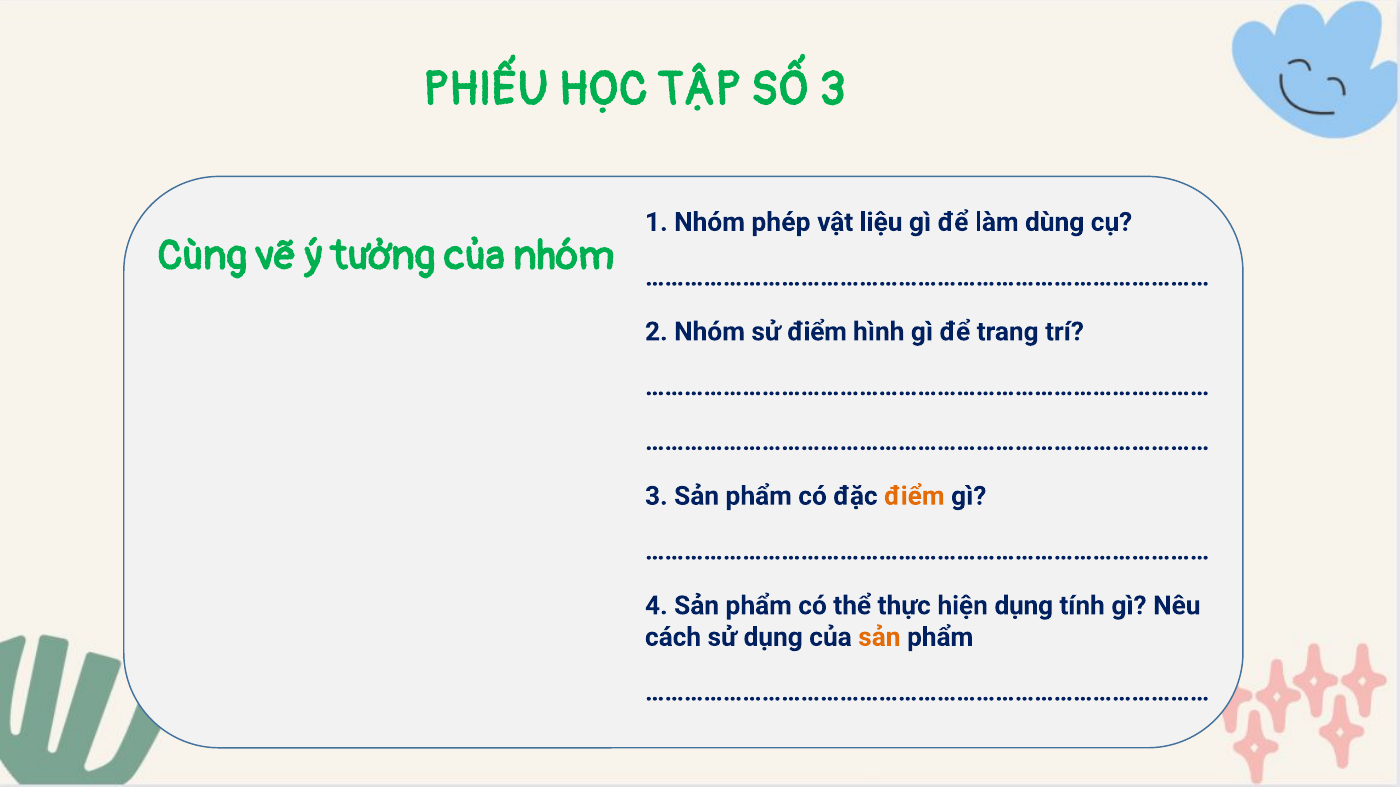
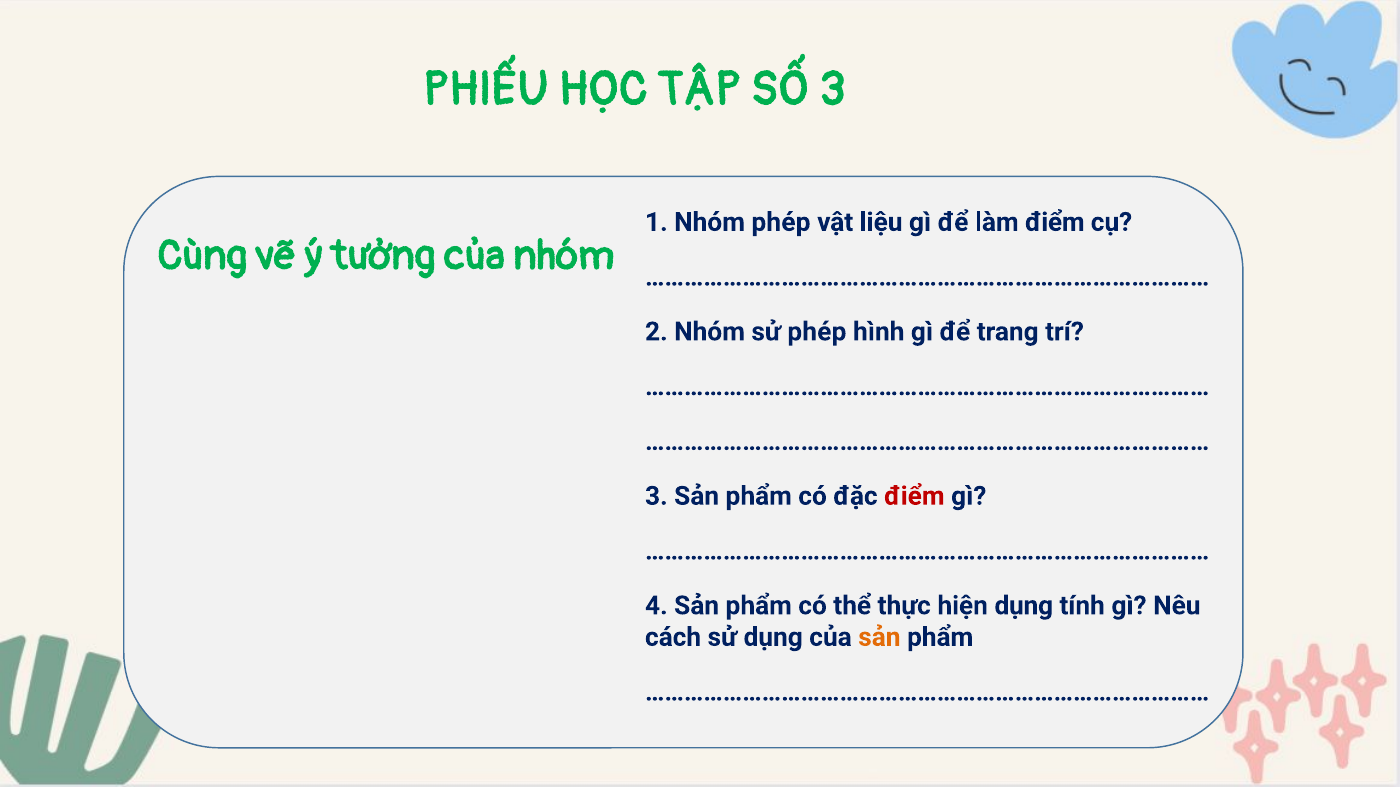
làm dùng: dùng -> điểm
sử điểm: điểm -> phép
điểm at (914, 496) colour: orange -> red
